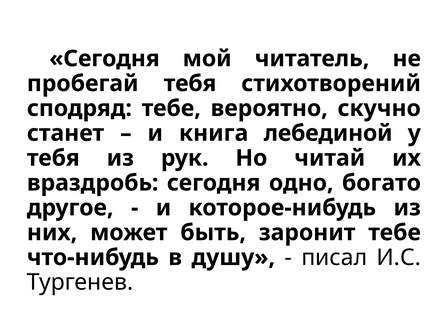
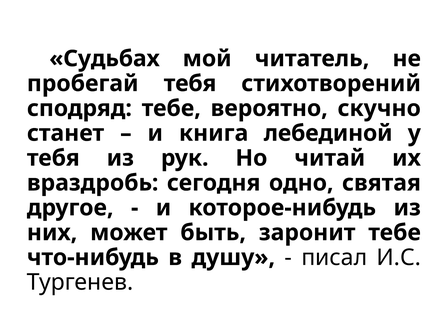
Сегодня at (104, 59): Сегодня -> Судьбах
богато: богато -> святая
